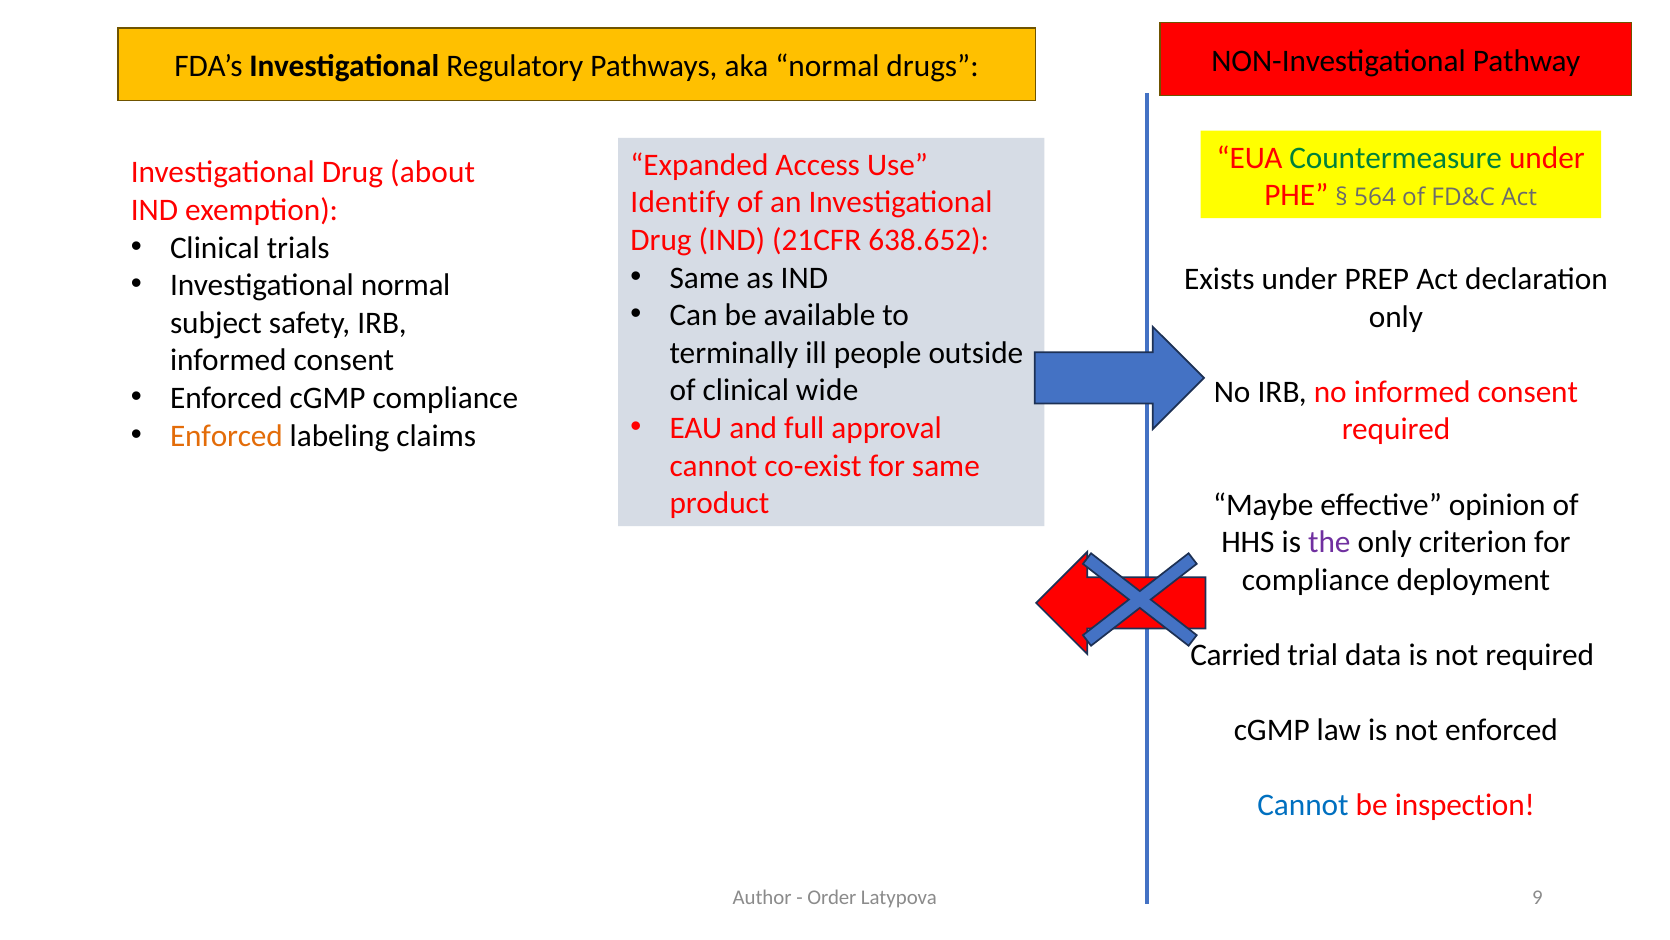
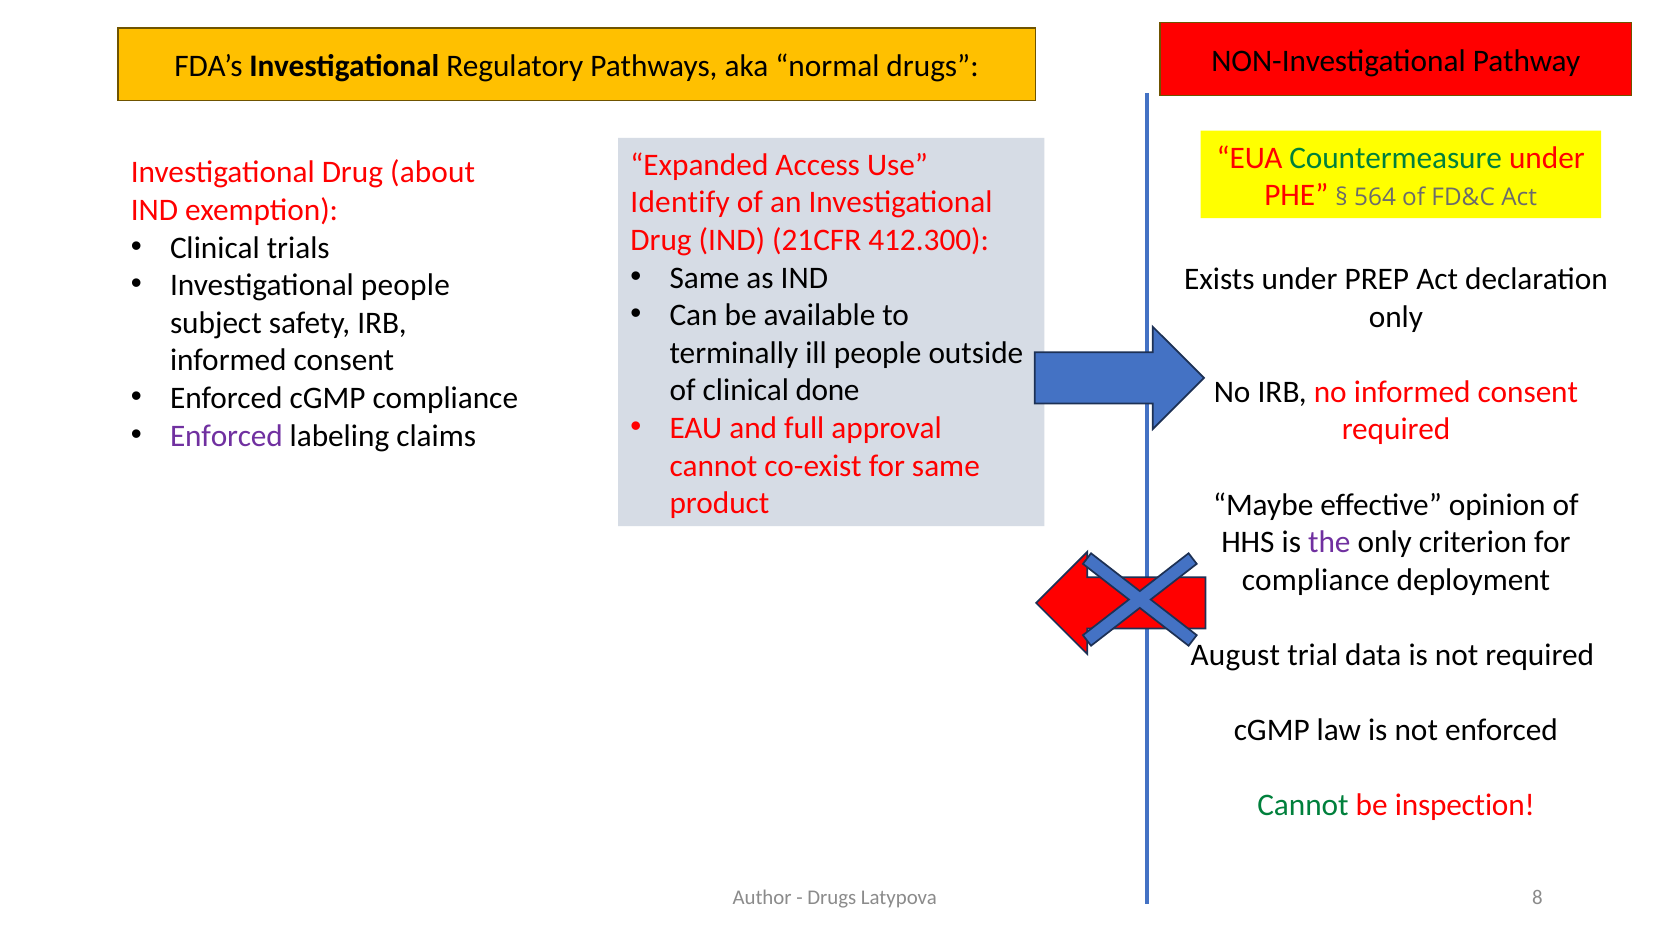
638.652: 638.652 -> 412.300
Investigational normal: normal -> people
wide: wide -> done
Enforced at (226, 435) colour: orange -> purple
Carried: Carried -> August
Cannot at (1303, 805) colour: blue -> green
Order at (832, 897): Order -> Drugs
9: 9 -> 8
